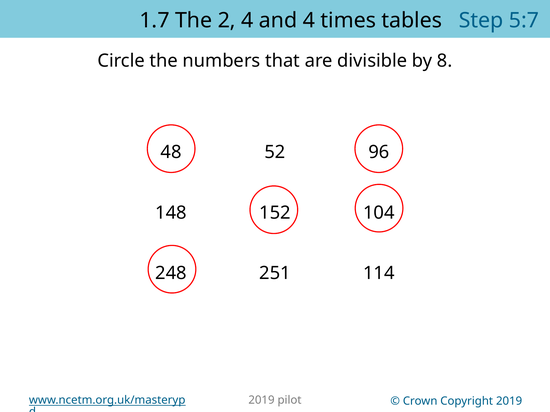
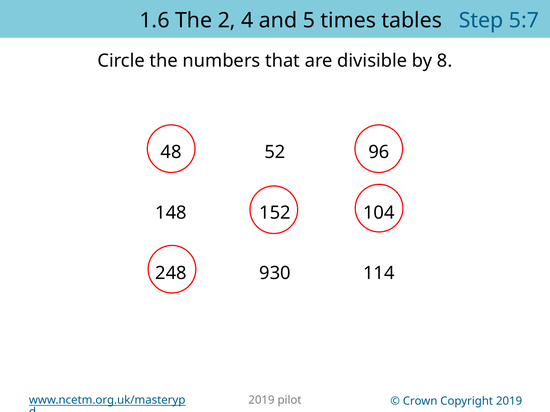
1.7: 1.7 -> 1.6
and 4: 4 -> 5
251: 251 -> 930
